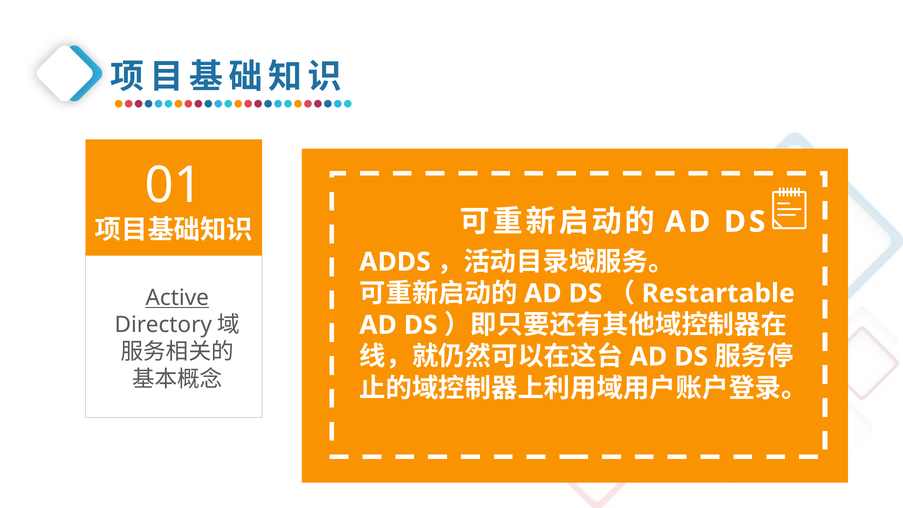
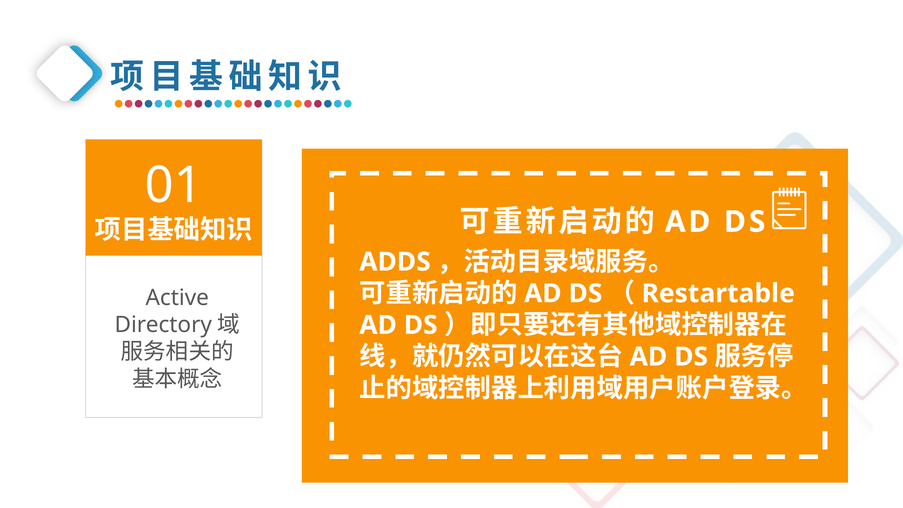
Active underline: present -> none
